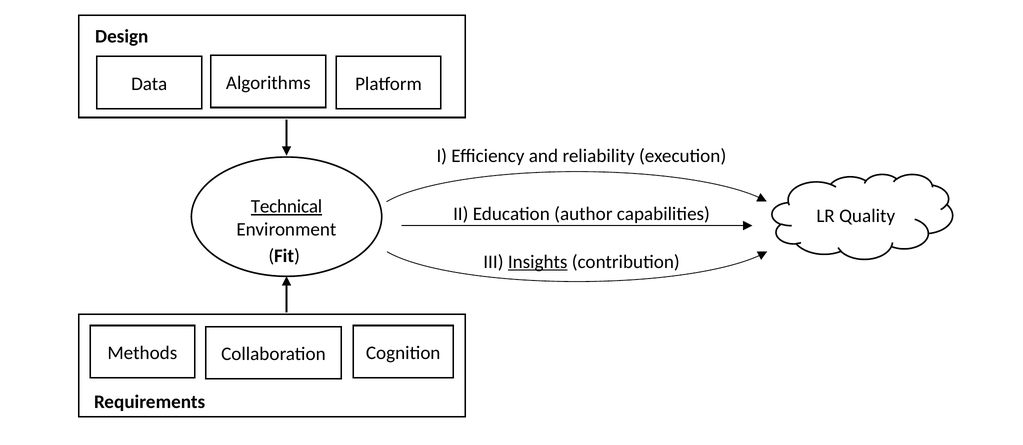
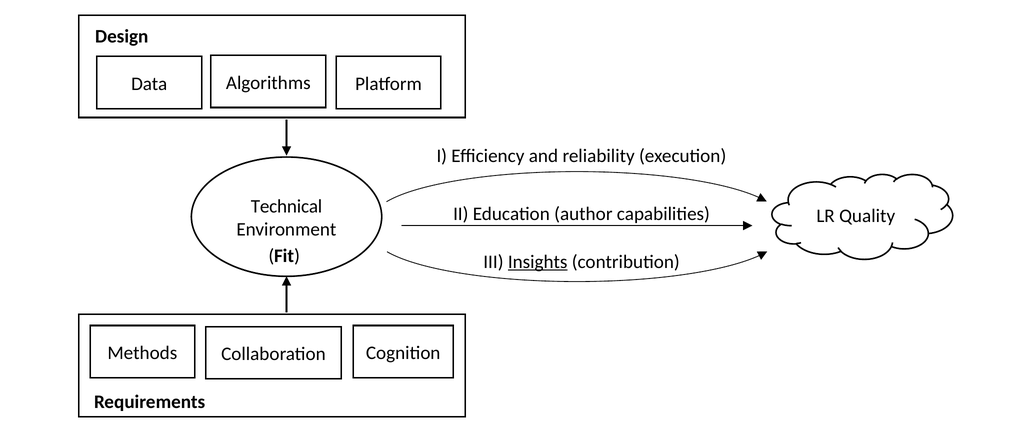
Technical underline: present -> none
